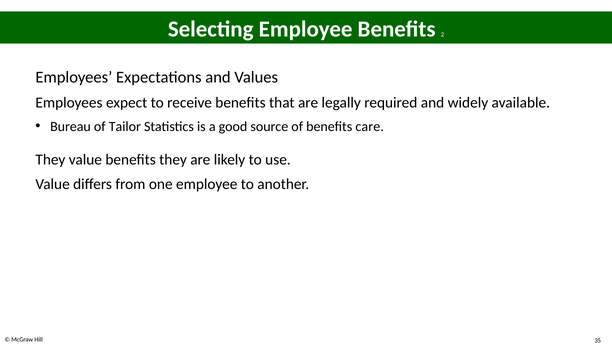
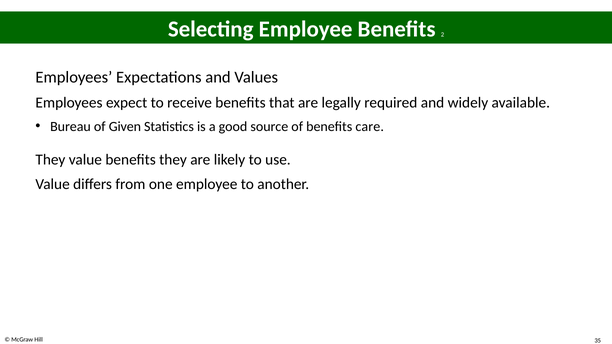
Tailor: Tailor -> Given
